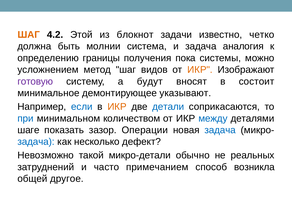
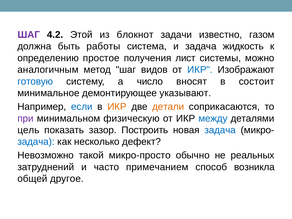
ШАГ at (29, 35) colour: orange -> purple
четко: четко -> газом
молнии: молнии -> работы
аналогия: аналогия -> жидкость
границы: границы -> простое
пока: пока -> лист
усложнением: усложнением -> аналогичным
ИКР at (200, 70) colour: orange -> blue
готовую colour: purple -> blue
будут: будут -> число
детали colour: blue -> orange
при colour: blue -> purple
количеством: количеством -> физическую
шаге: шаге -> цель
Операции: Операции -> Построить
микро-детали: микро-детали -> микро-просто
